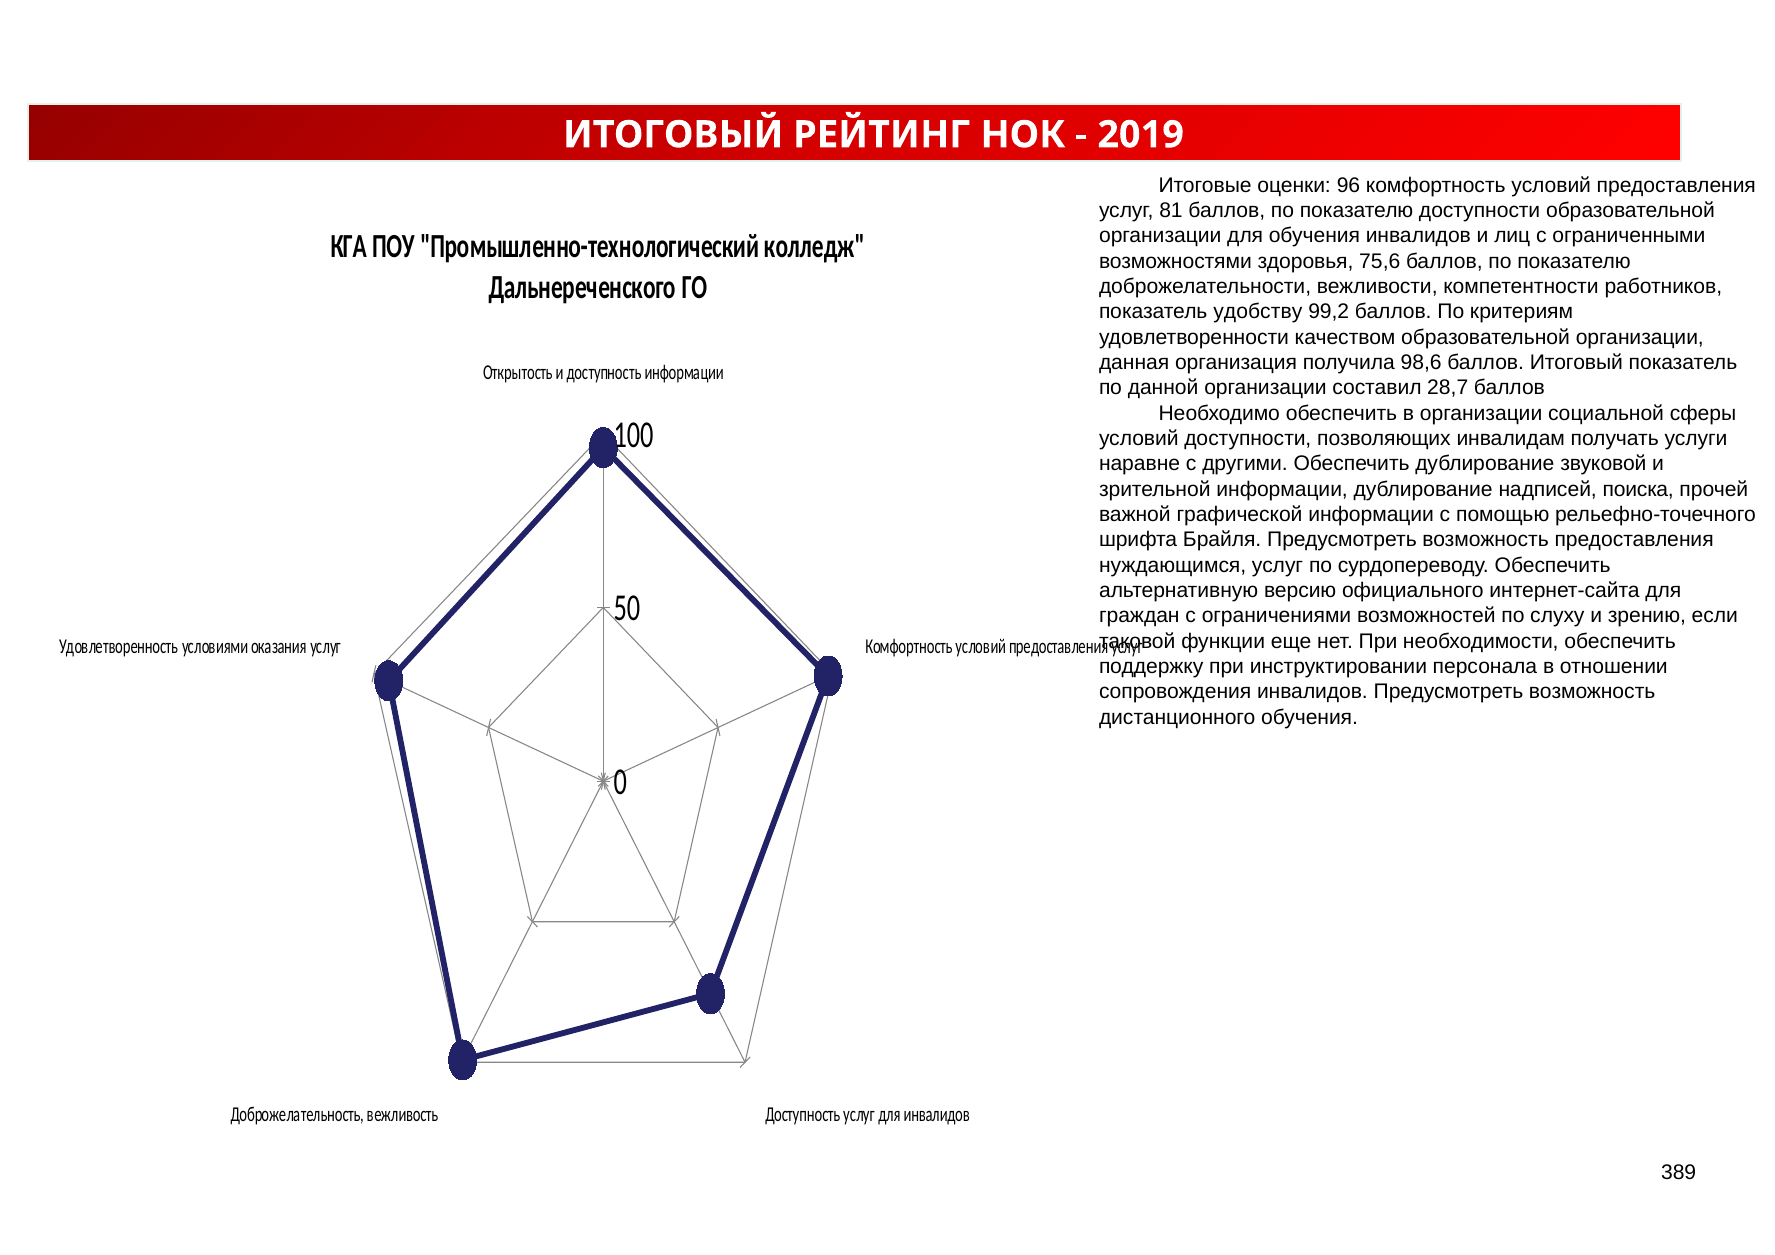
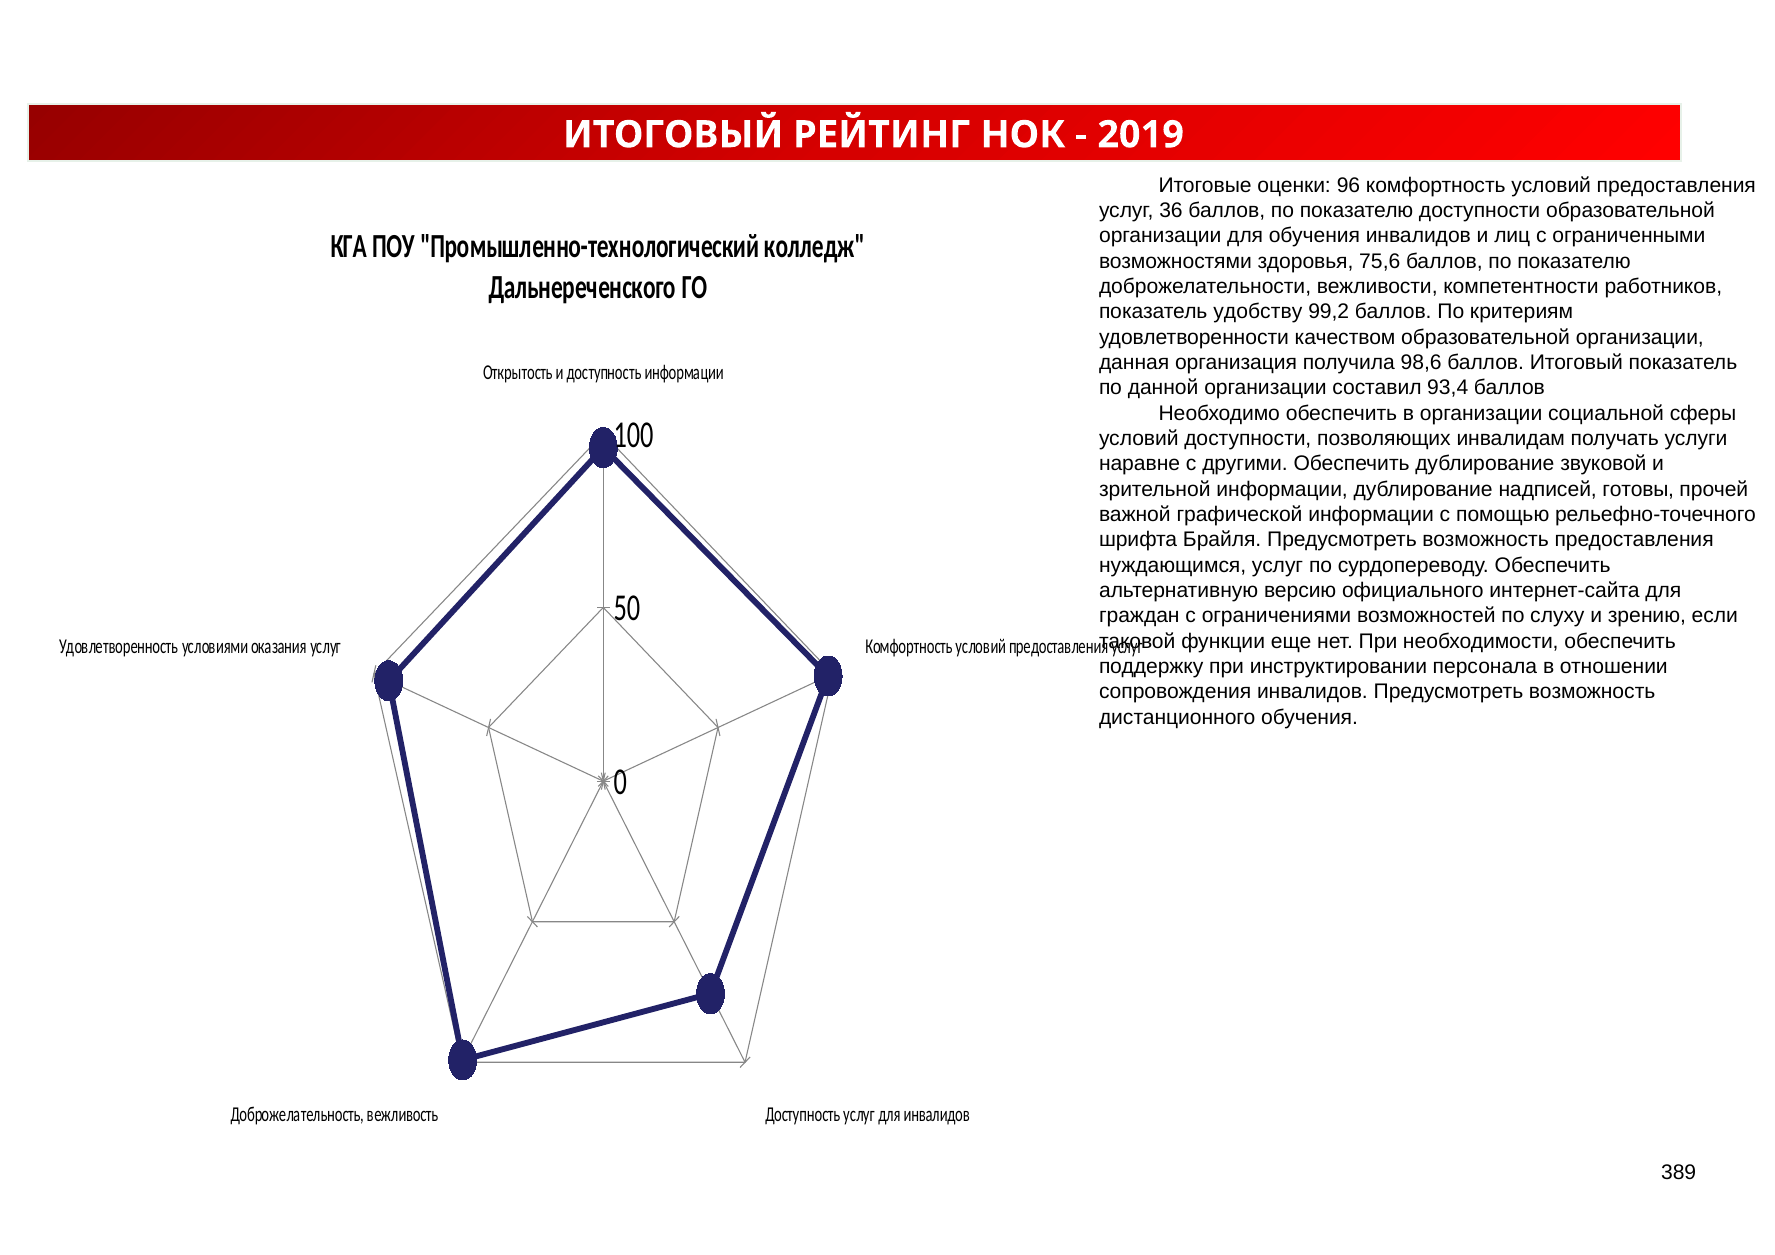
81: 81 -> 36
28,7: 28,7 -> 93,4
поиска: поиска -> готовы
